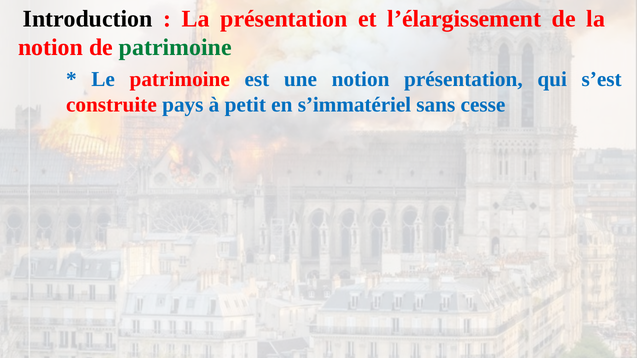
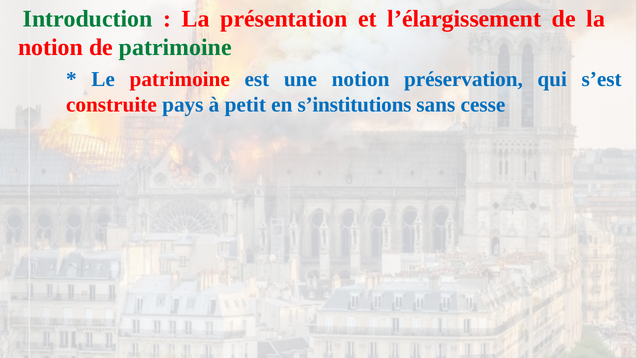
Introduction colour: black -> green
notion présentation: présentation -> préservation
s’immatériel: s’immatériel -> s’institutions
